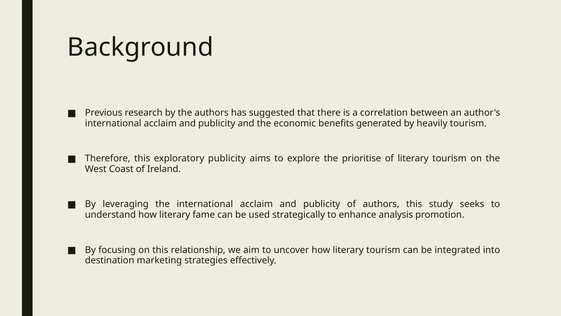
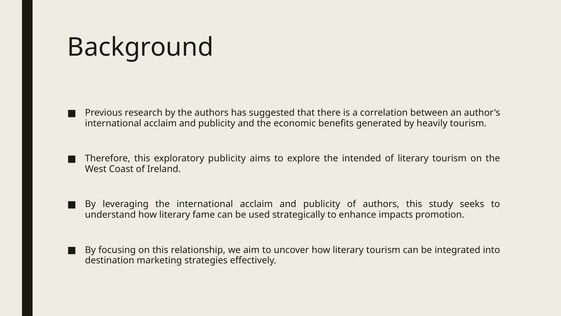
prioritise: prioritise -> intended
analysis: analysis -> impacts
